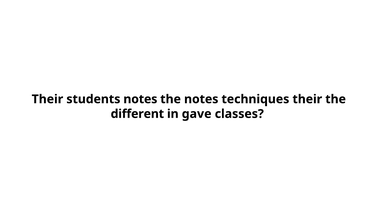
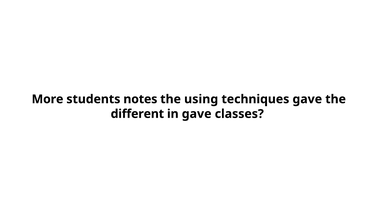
Their at (47, 99): Their -> More
the notes: notes -> using
techniques their: their -> gave
